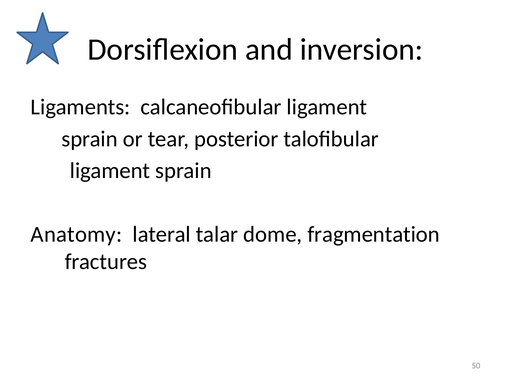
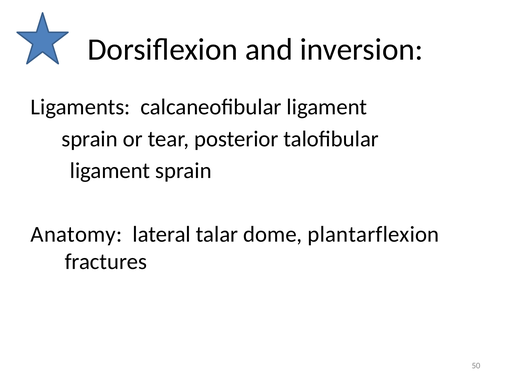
fragmentation: fragmentation -> plantarflexion
